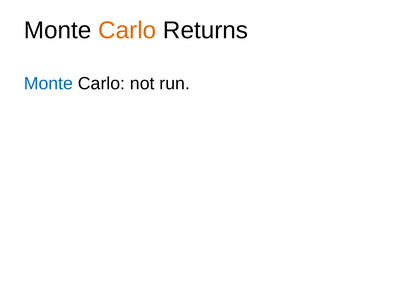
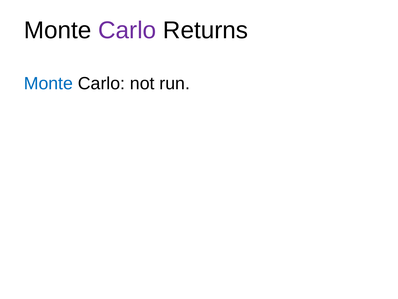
Carlo at (127, 30) colour: orange -> purple
